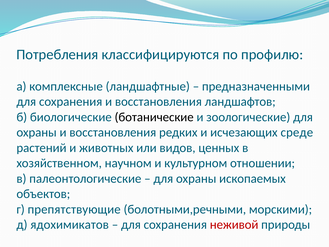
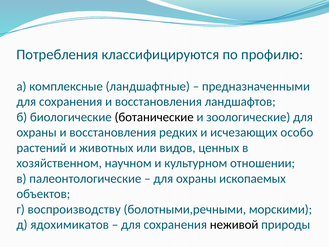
среде: среде -> особо
препятствующие: препятствующие -> воспроизводству
неживой colour: red -> black
